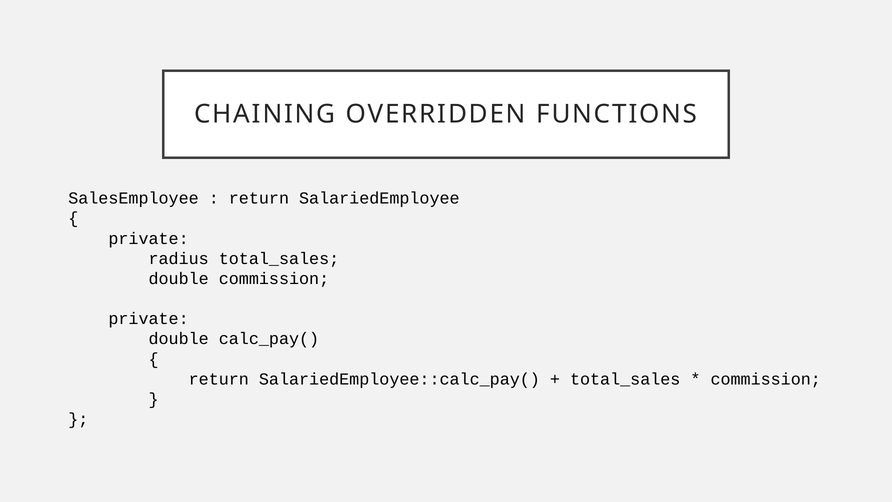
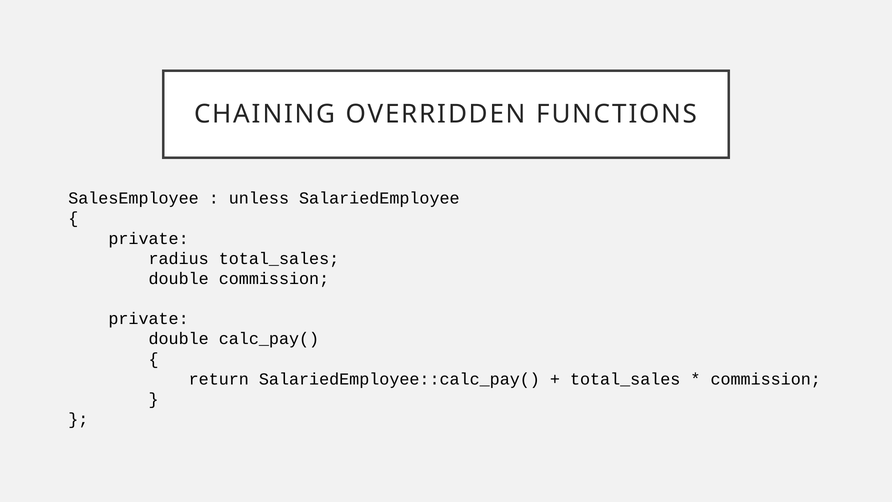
return at (259, 198): return -> unless
